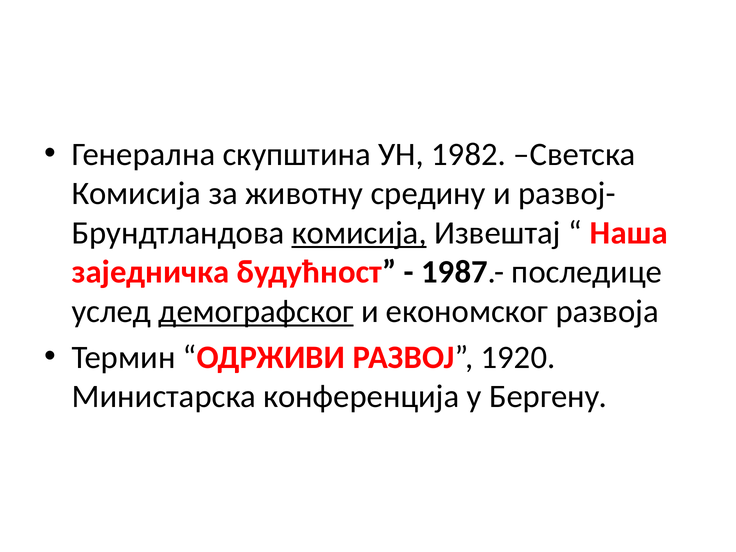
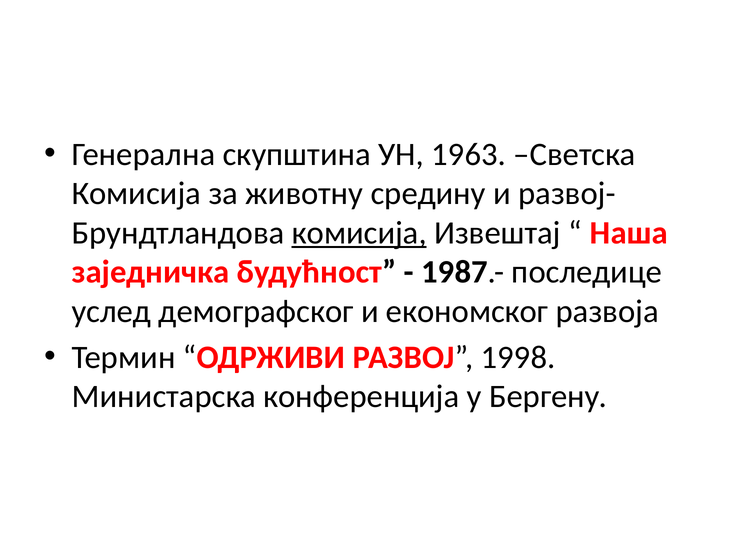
1982: 1982 -> 1963
демографског underline: present -> none
1920: 1920 -> 1998
